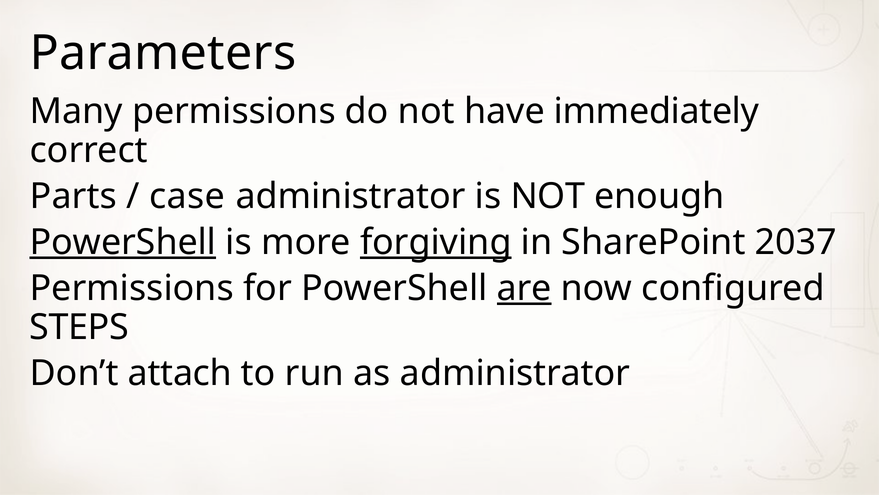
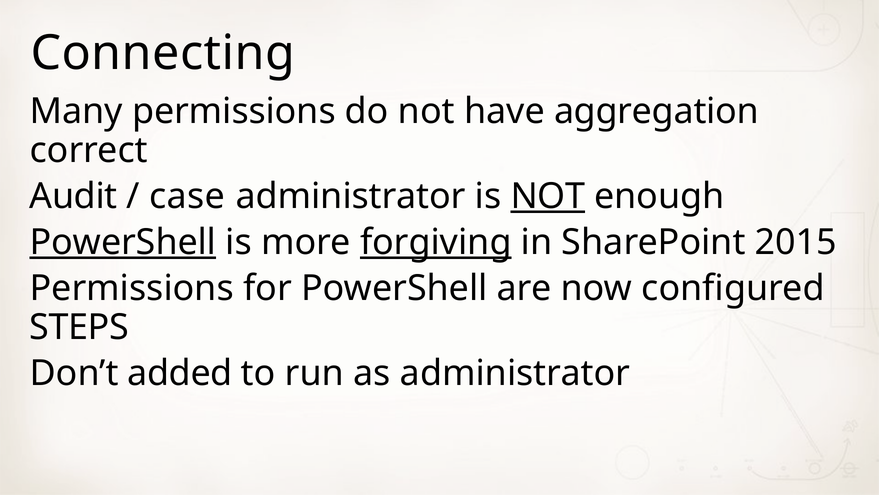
Parameters: Parameters -> Connecting
immediately: immediately -> aggregation
Parts: Parts -> Audit
NOT at (548, 196) underline: none -> present
2037: 2037 -> 2015
are underline: present -> none
attach: attach -> added
